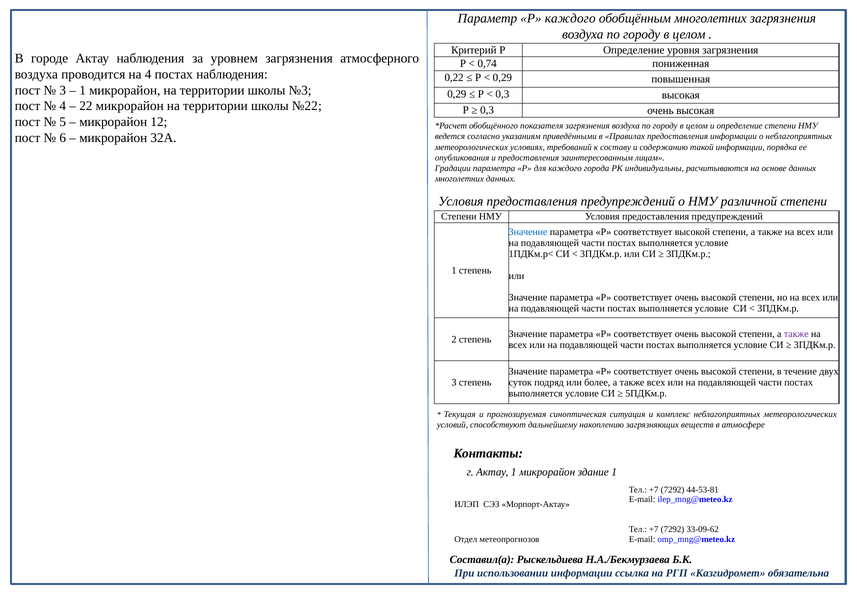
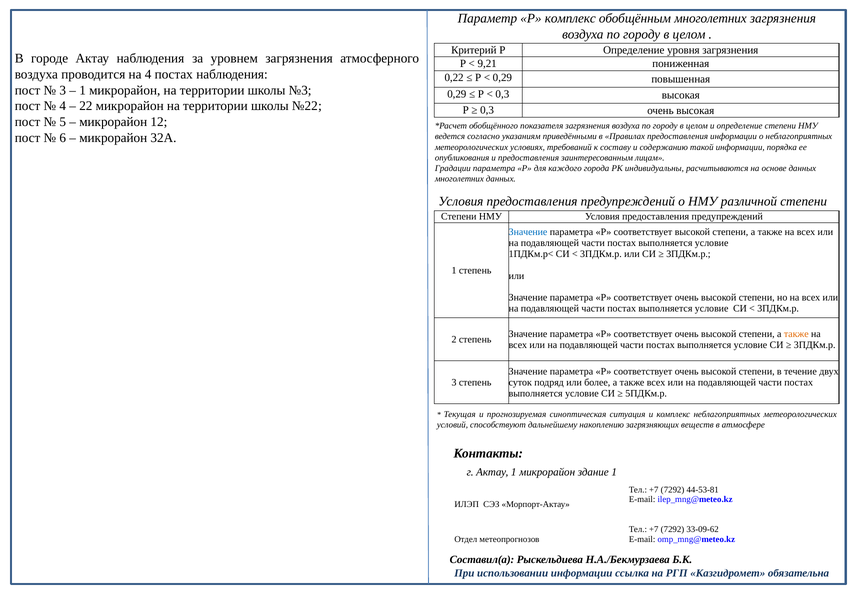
Р каждого: каждого -> комплекс
0,74: 0,74 -> 9,21
также at (796, 333) colour: purple -> orange
